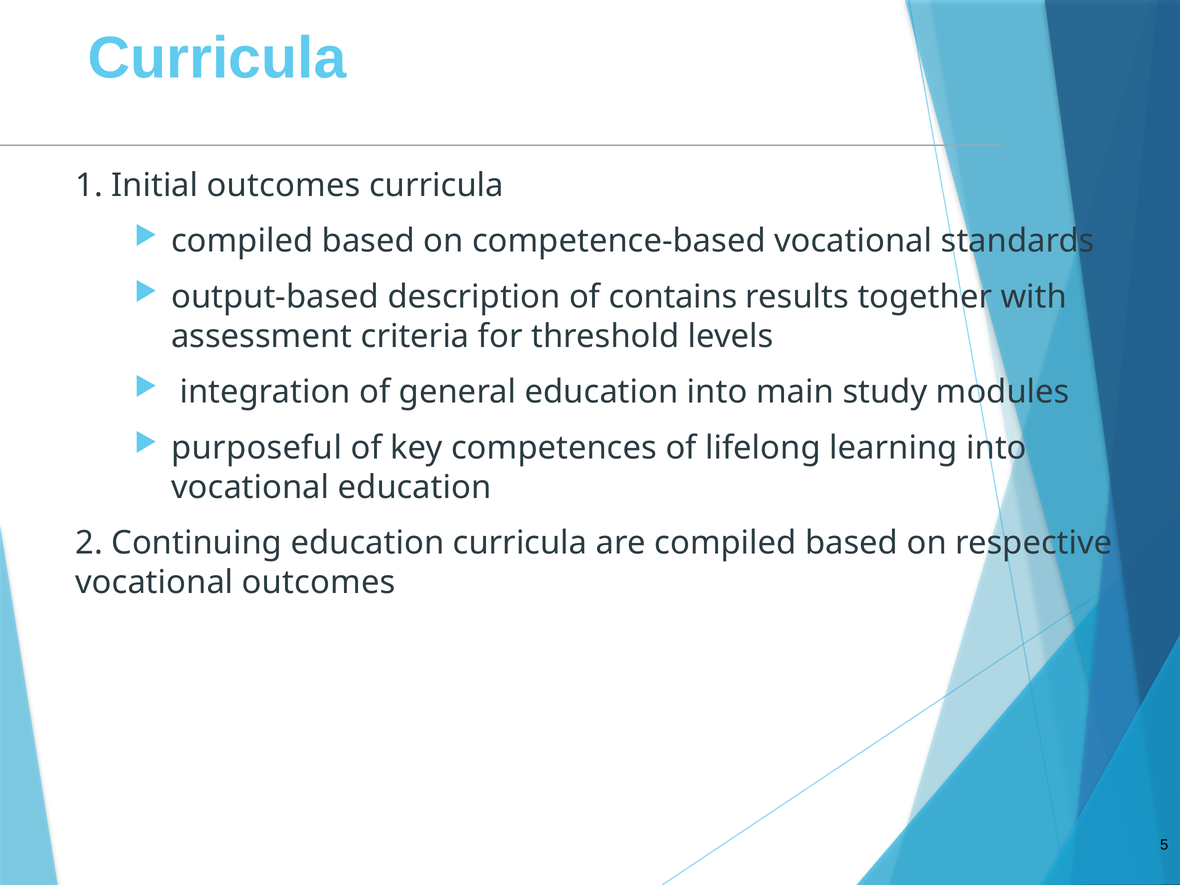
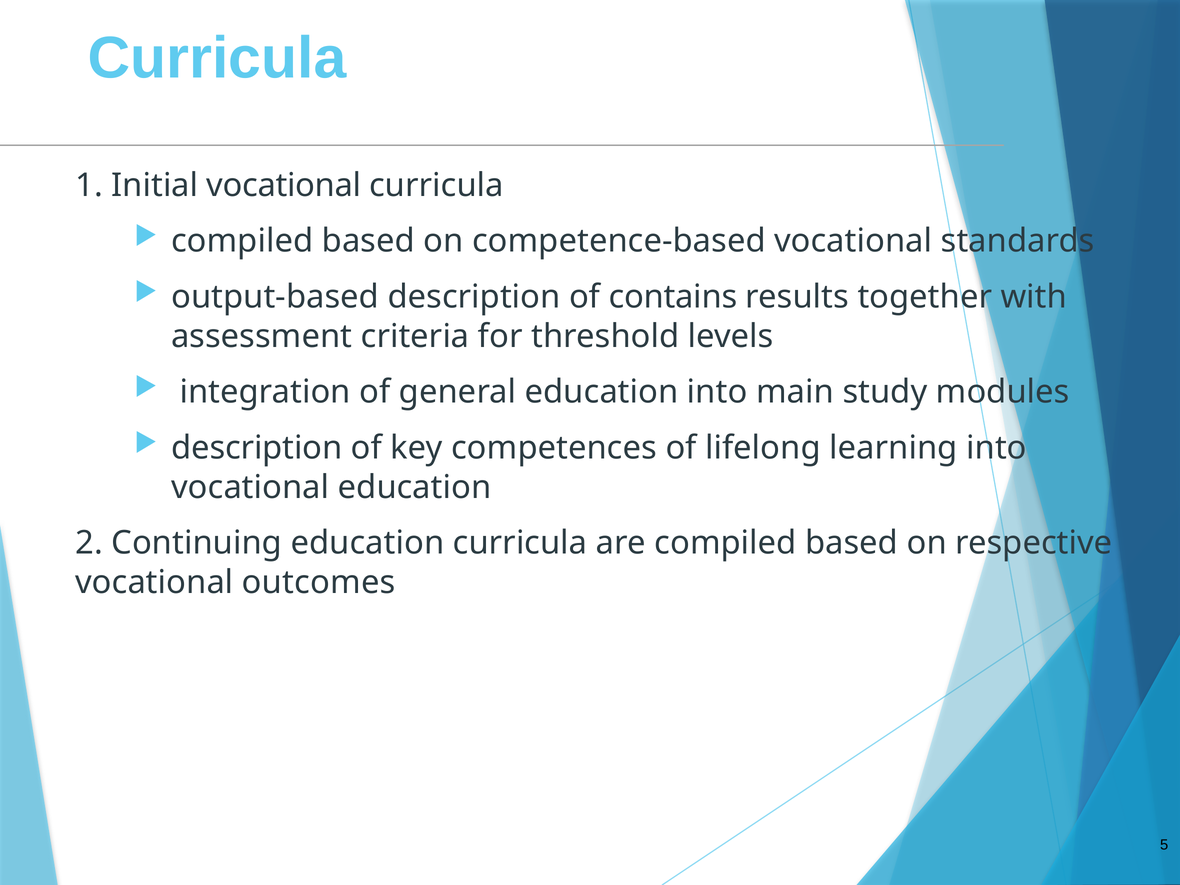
Initial outcomes: outcomes -> vocational
purposeful at (257, 448): purposeful -> description
